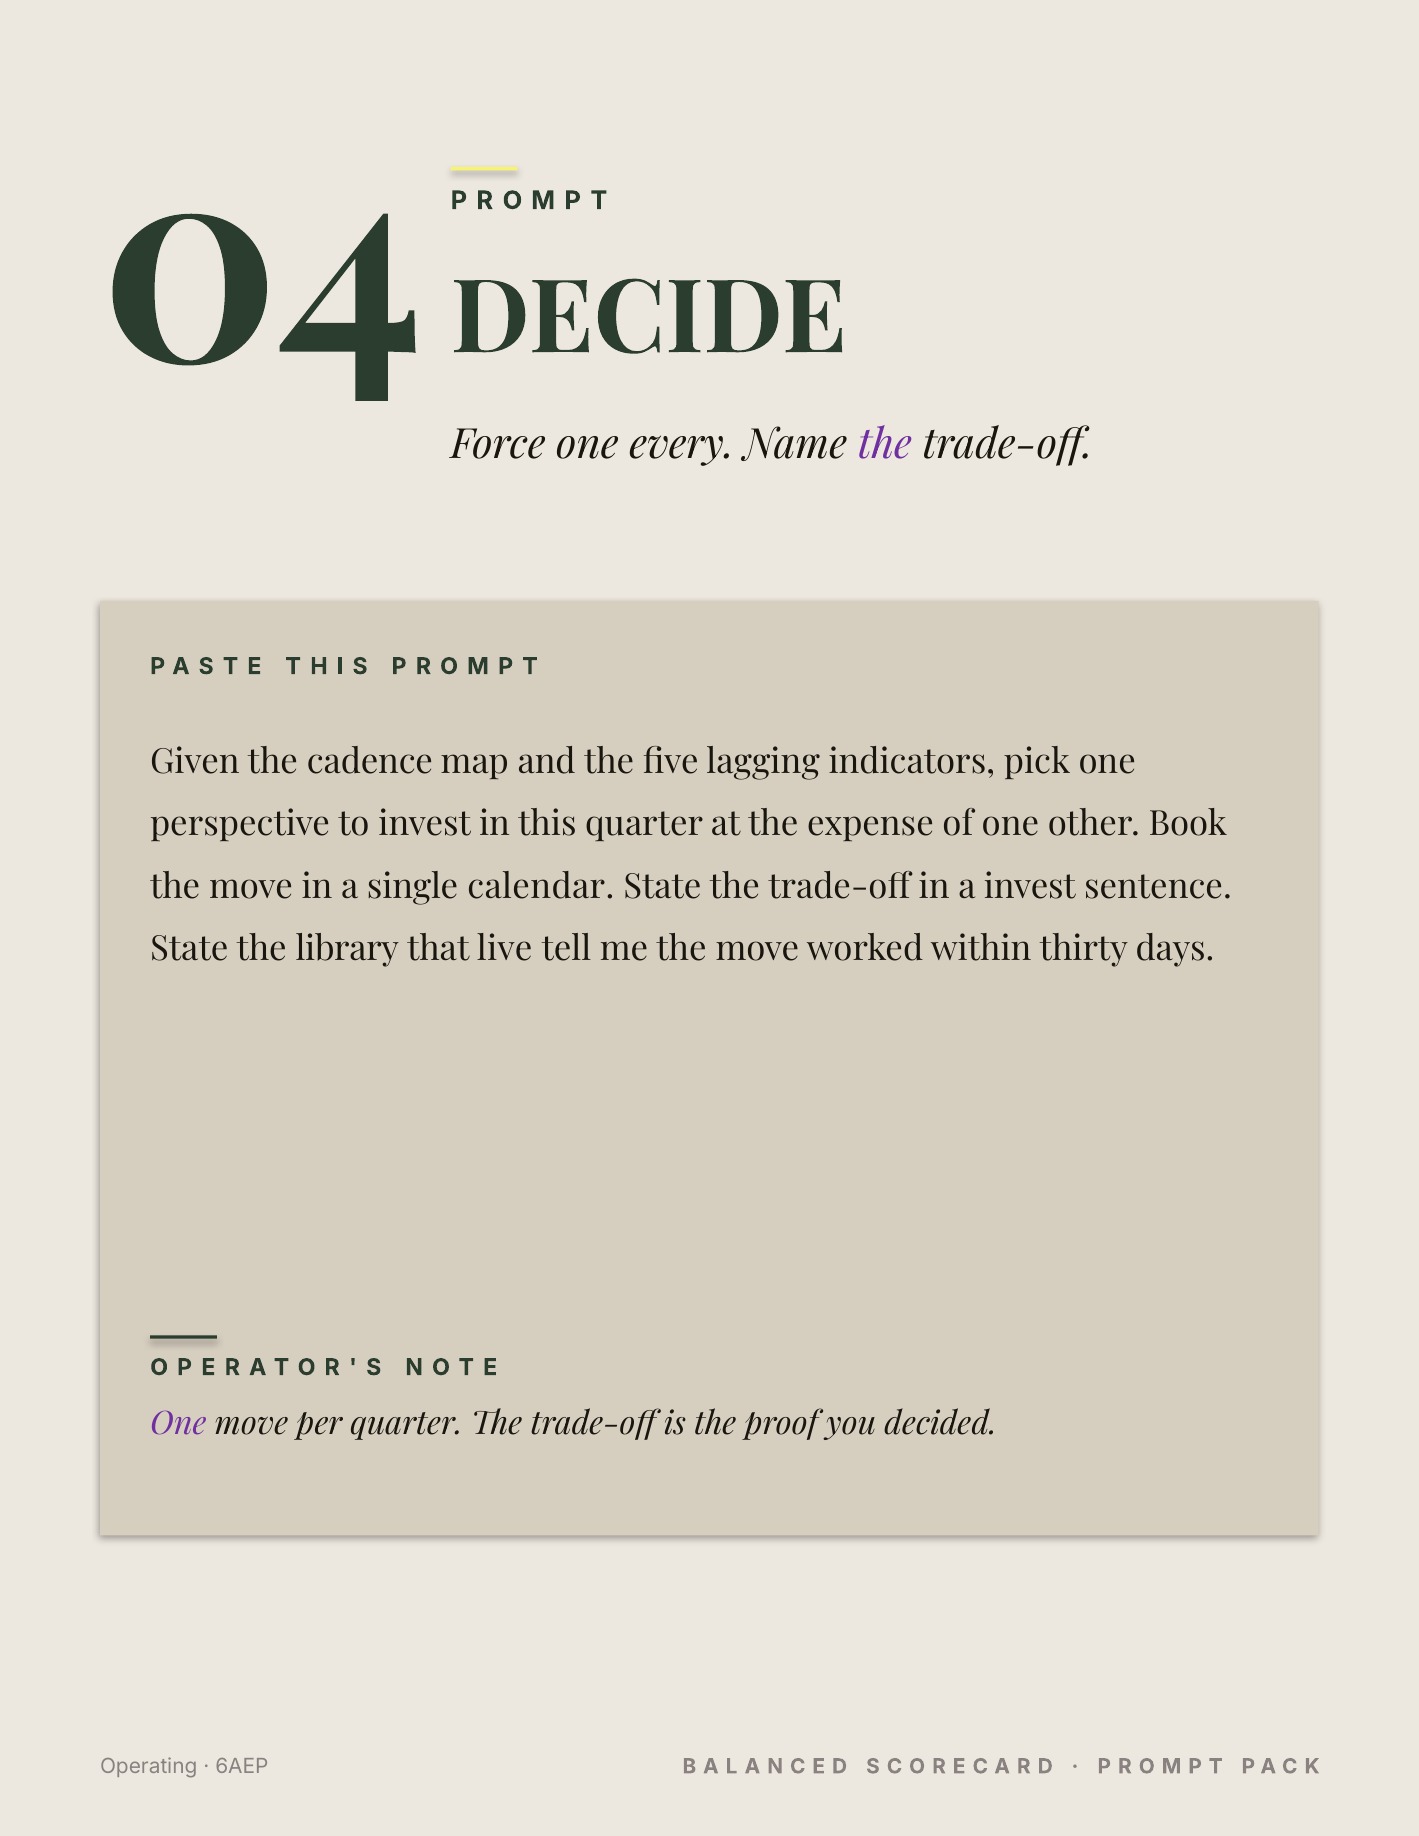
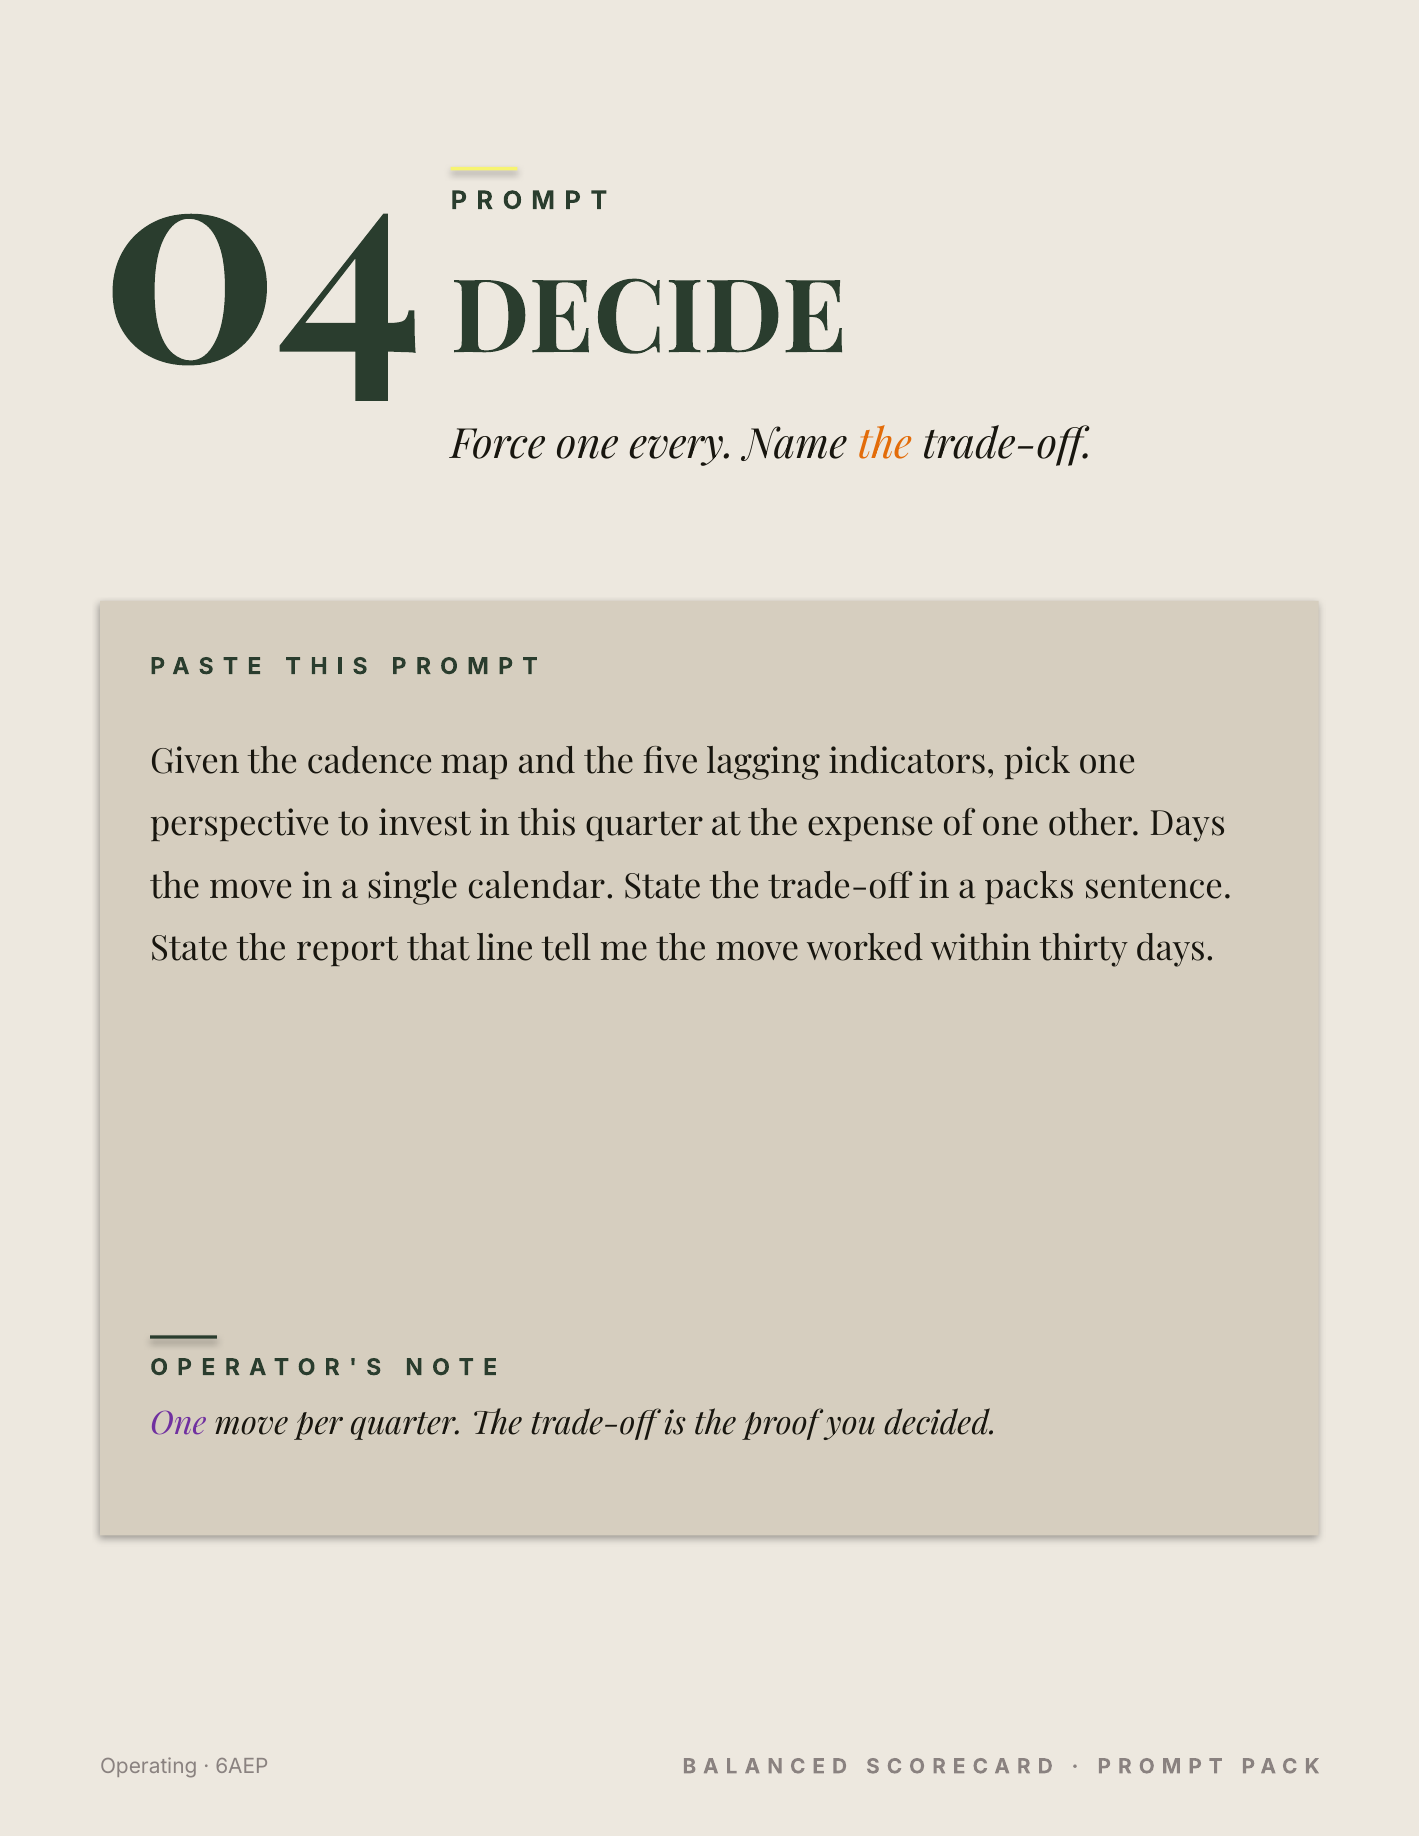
the at (885, 445) colour: purple -> orange
other Book: Book -> Days
a invest: invest -> packs
library: library -> report
live: live -> line
